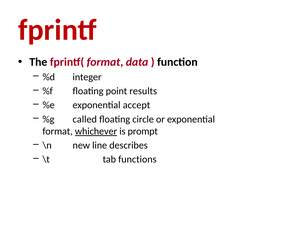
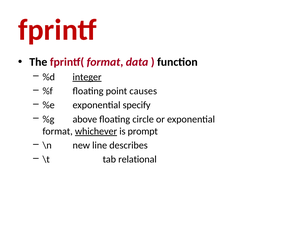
integer underline: none -> present
results: results -> causes
accept: accept -> specify
called: called -> above
functions: functions -> relational
